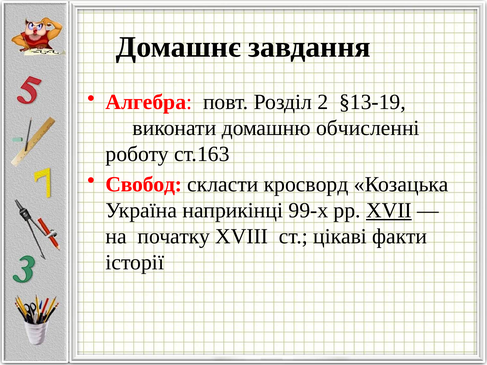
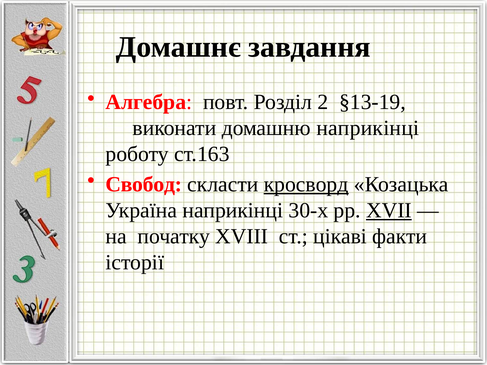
домашню обчисленні: обчисленні -> наприкінці
кросворд underline: none -> present
99-х: 99-х -> 30-х
